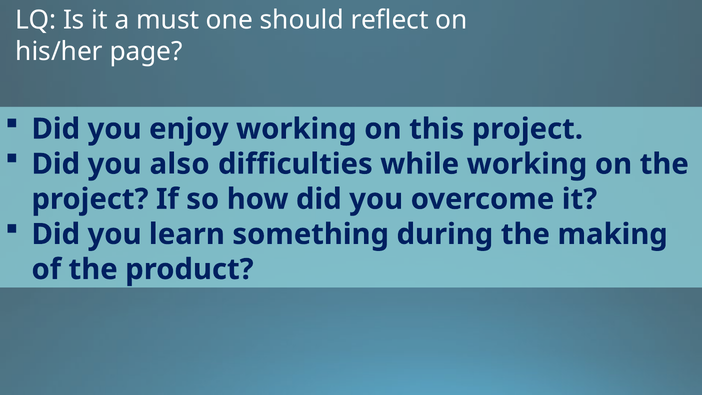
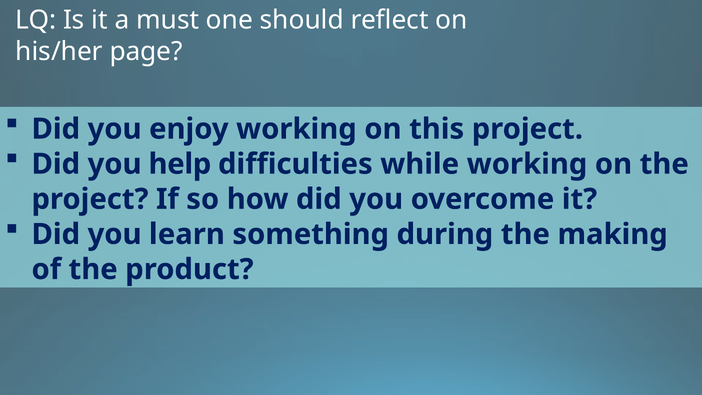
also: also -> help
